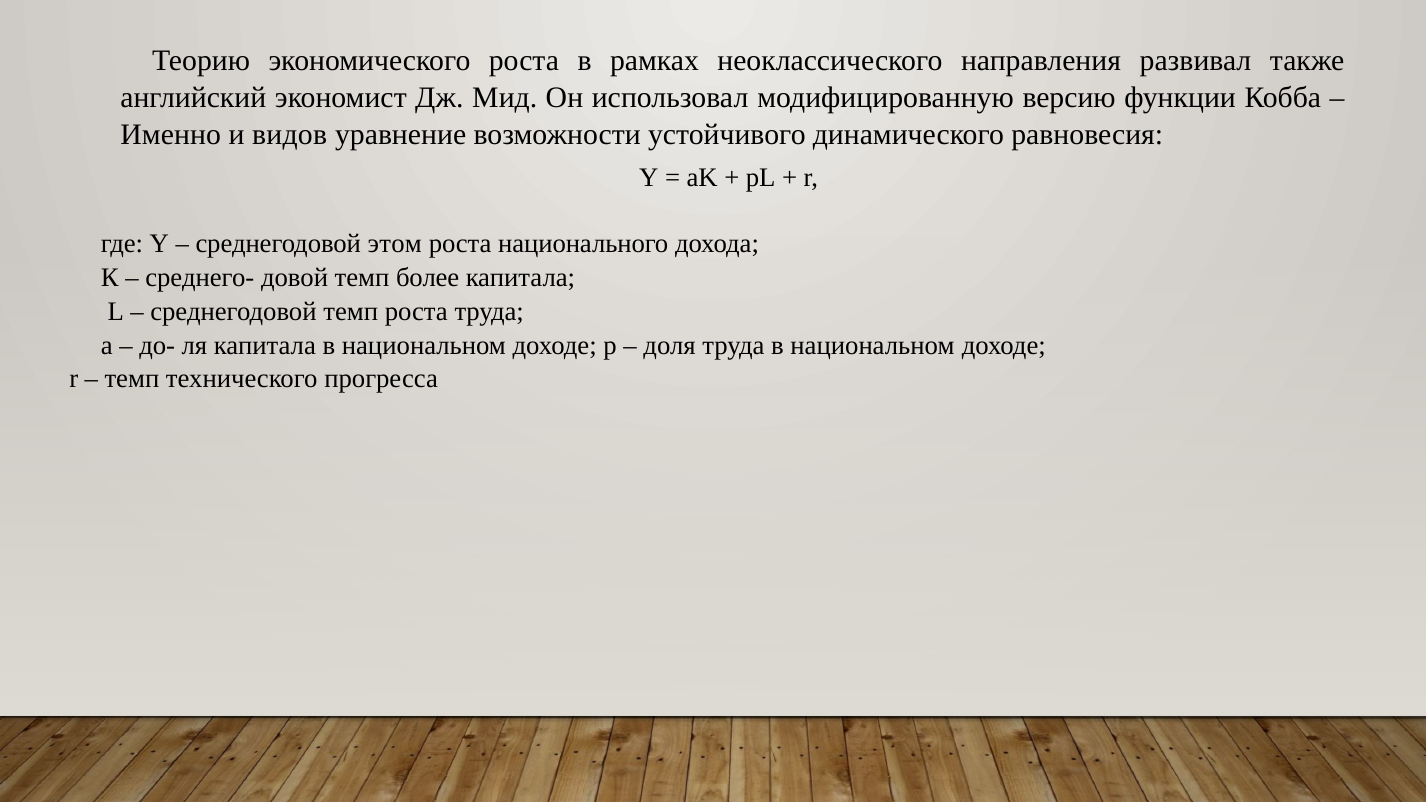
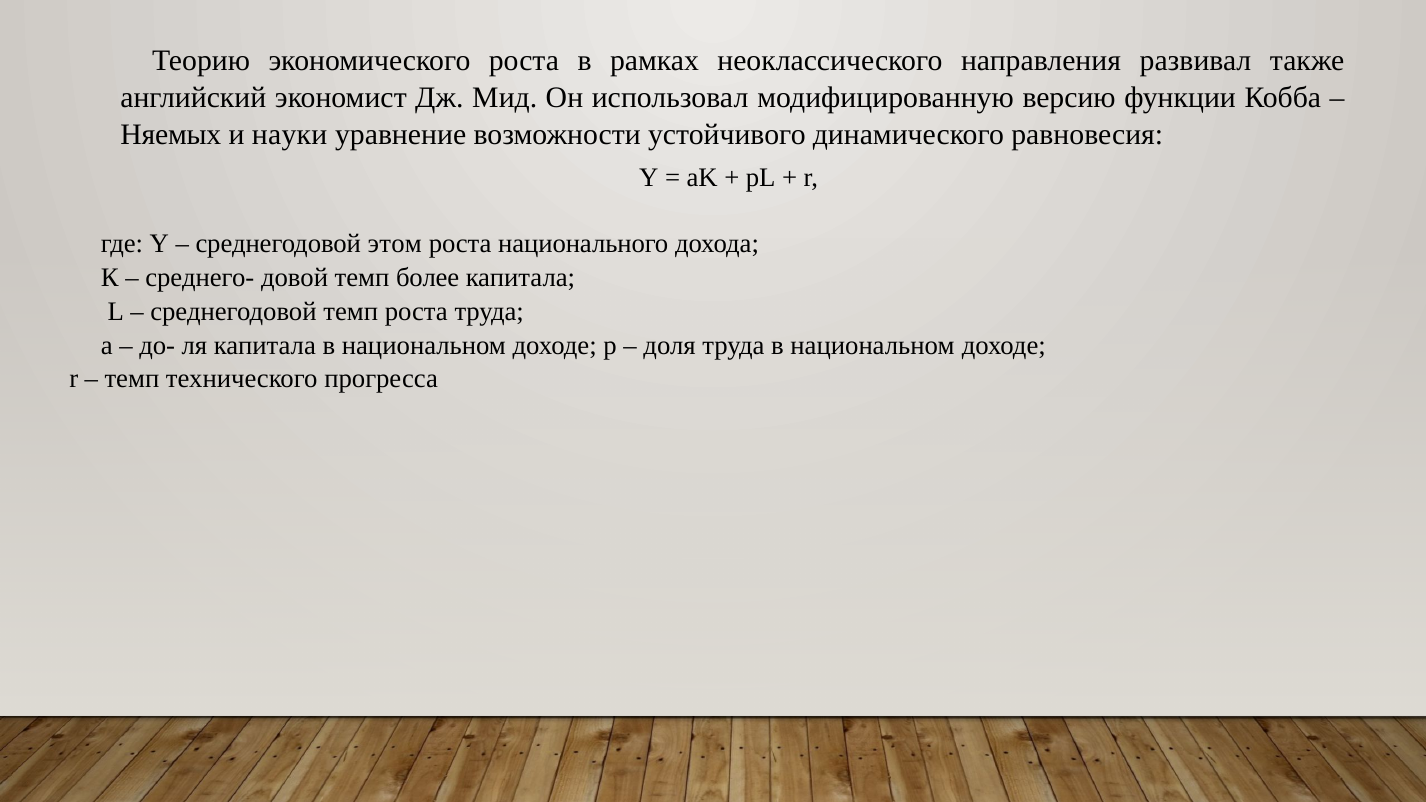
Именно: Именно -> Няемых
видов: видов -> науки
